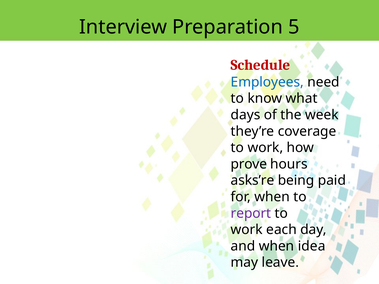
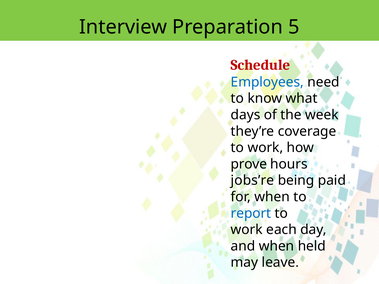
asks’re: asks’re -> jobs’re
report colour: purple -> blue
idea: idea -> held
